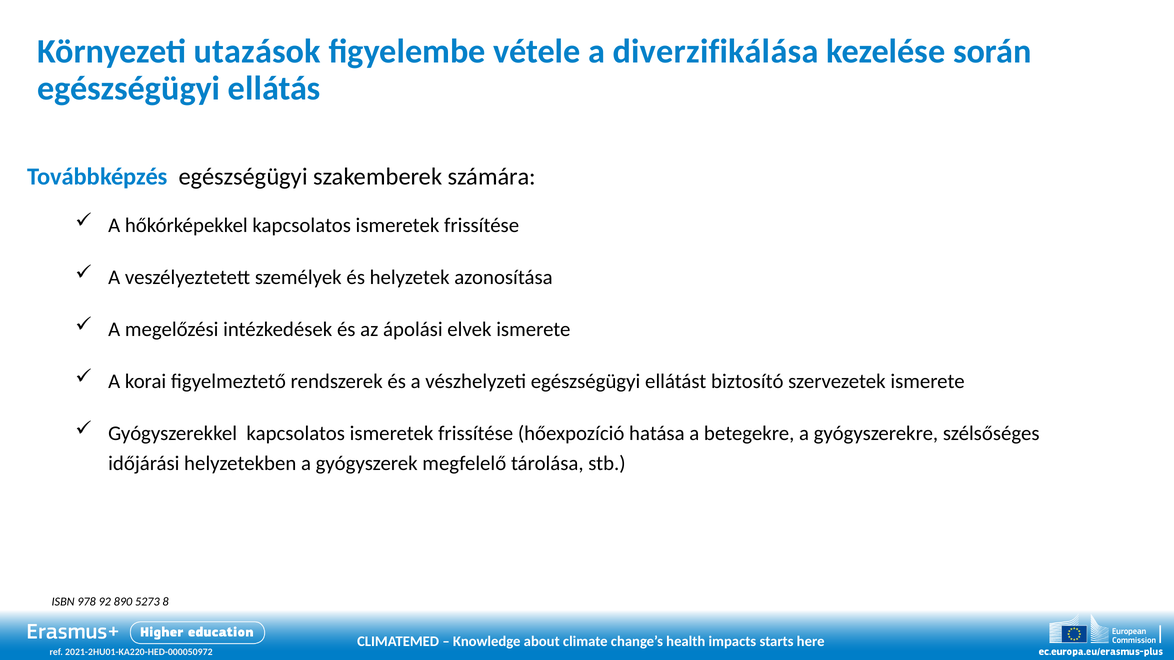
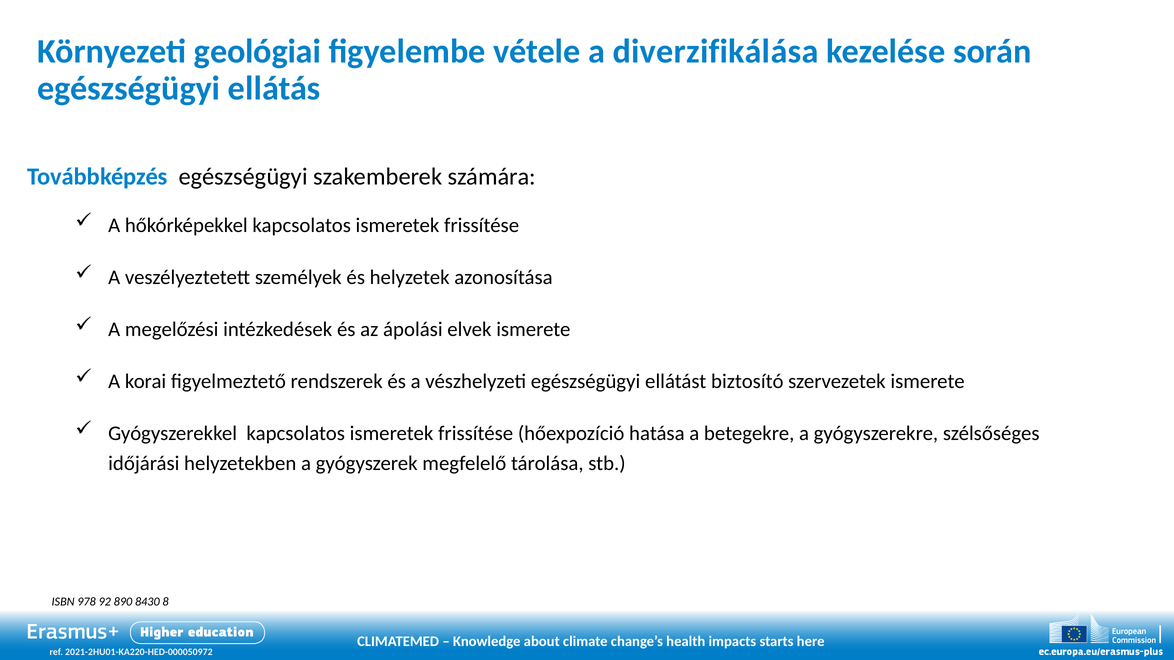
utazások: utazások -> geológiai
5273: 5273 -> 8430
